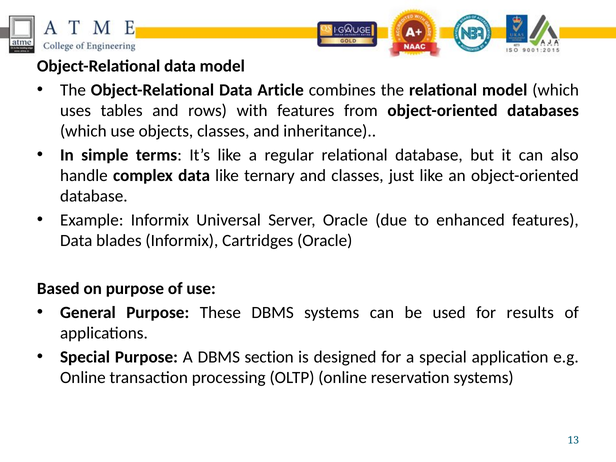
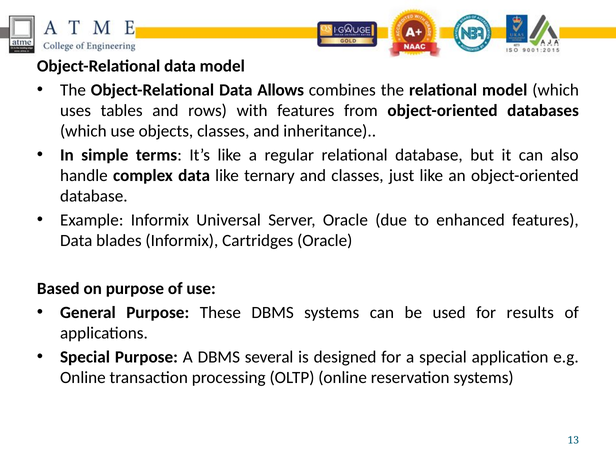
Article: Article -> Allows
section: section -> several
